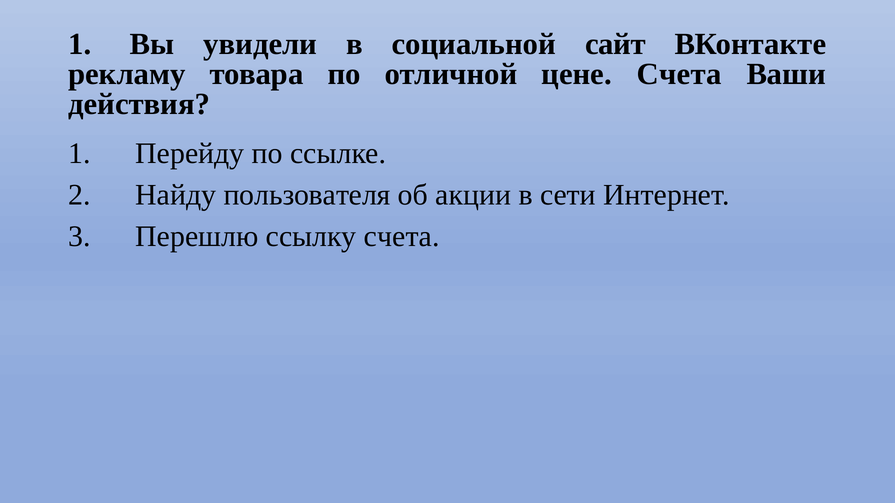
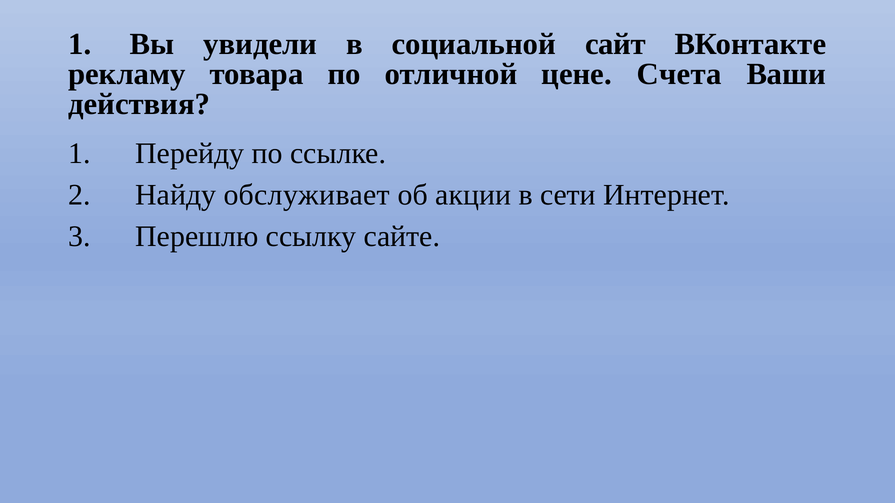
пользователя: пользователя -> обслуживает
ссылку счета: счета -> сайте
